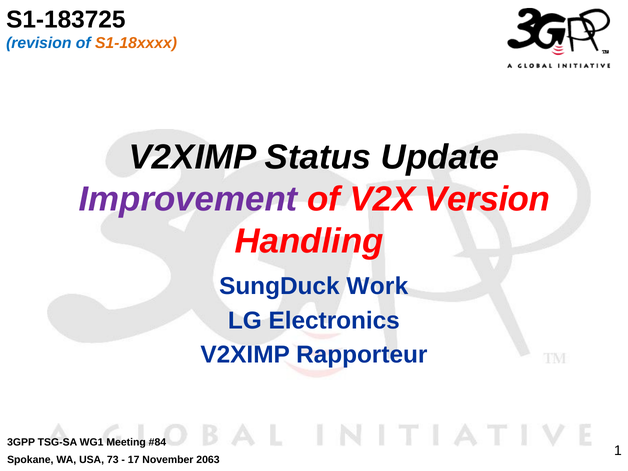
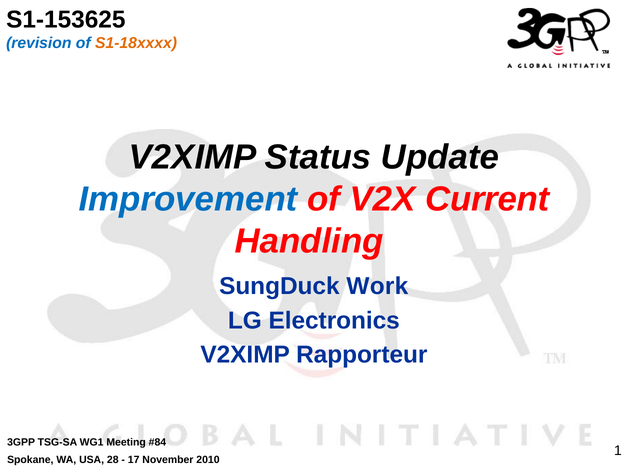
S1-183725: S1-183725 -> S1-153625
Improvement colour: purple -> blue
Version: Version -> Current
73: 73 -> 28
2063: 2063 -> 2010
